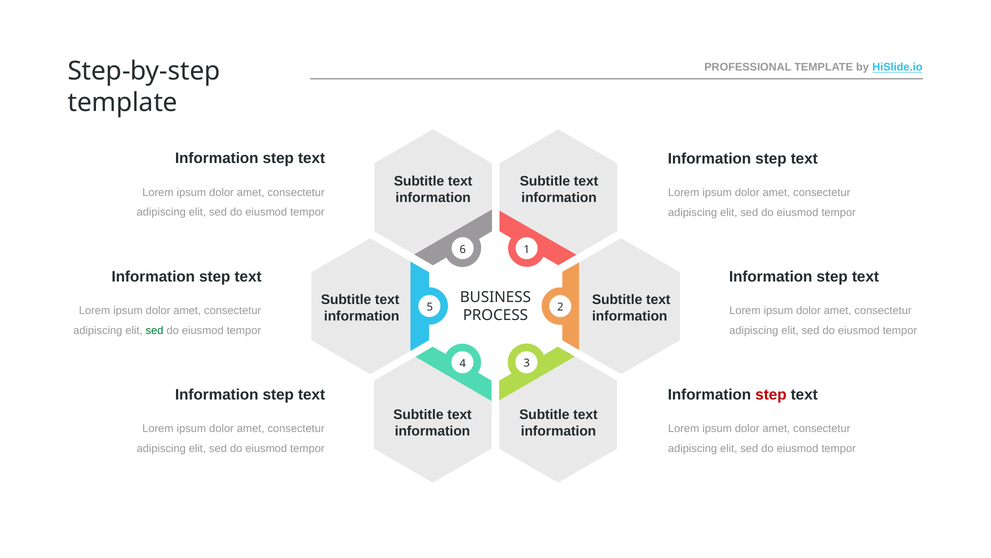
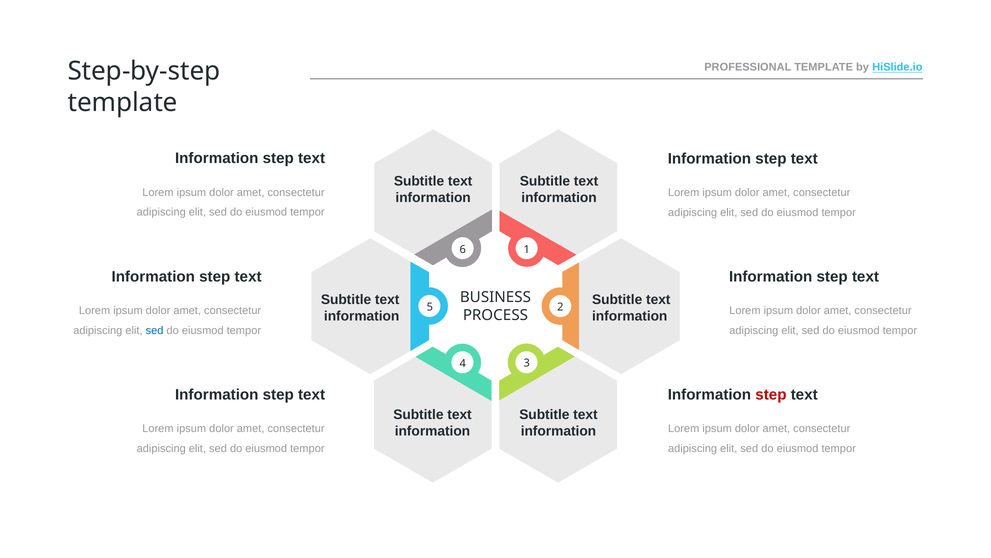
sed at (155, 330) colour: green -> blue
